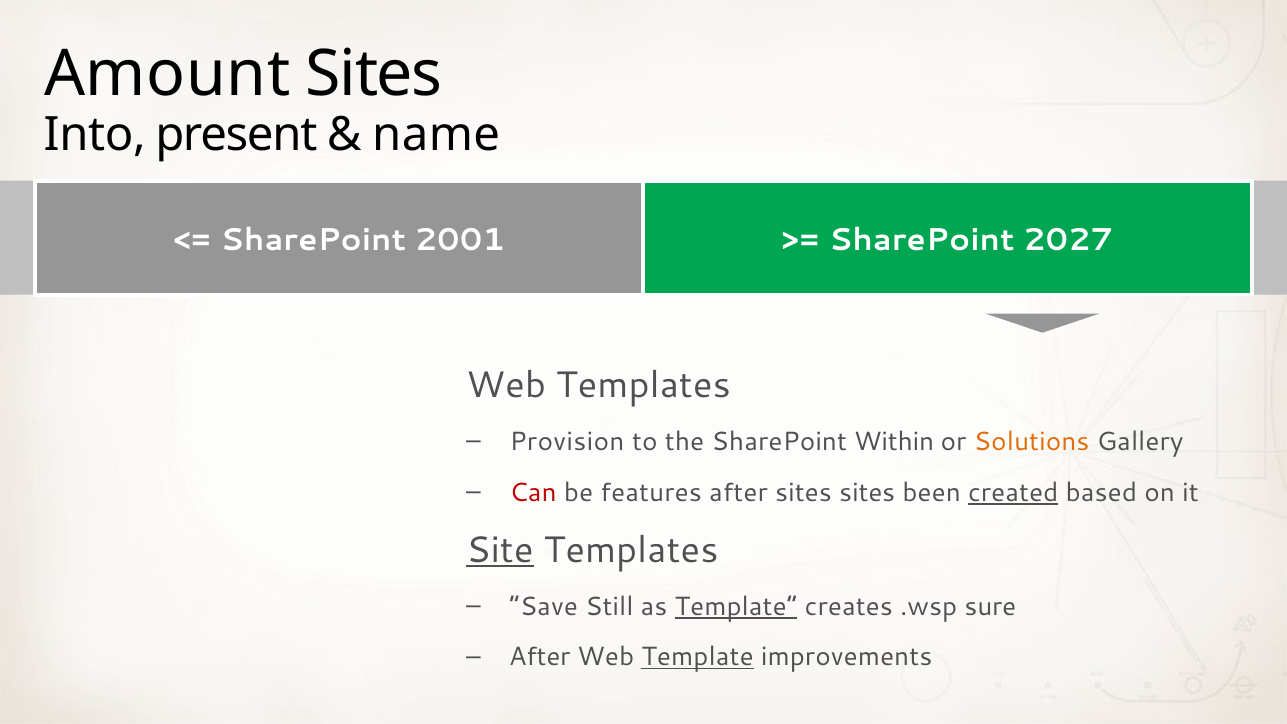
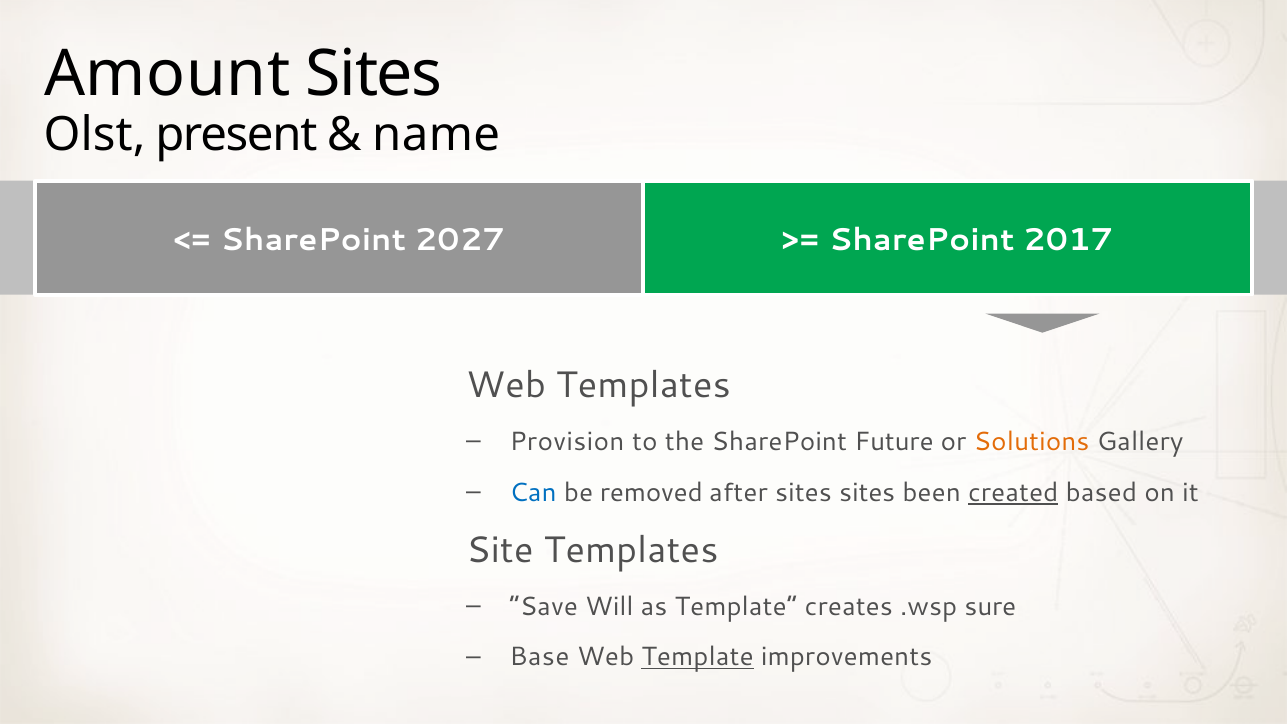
Into: Into -> Olst
2001: 2001 -> 2027
2027: 2027 -> 2017
Within: Within -> Future
Can colour: red -> blue
features: features -> removed
Site underline: present -> none
Still: Still -> Will
Template at (736, 606) underline: present -> none
After at (540, 657): After -> Base
